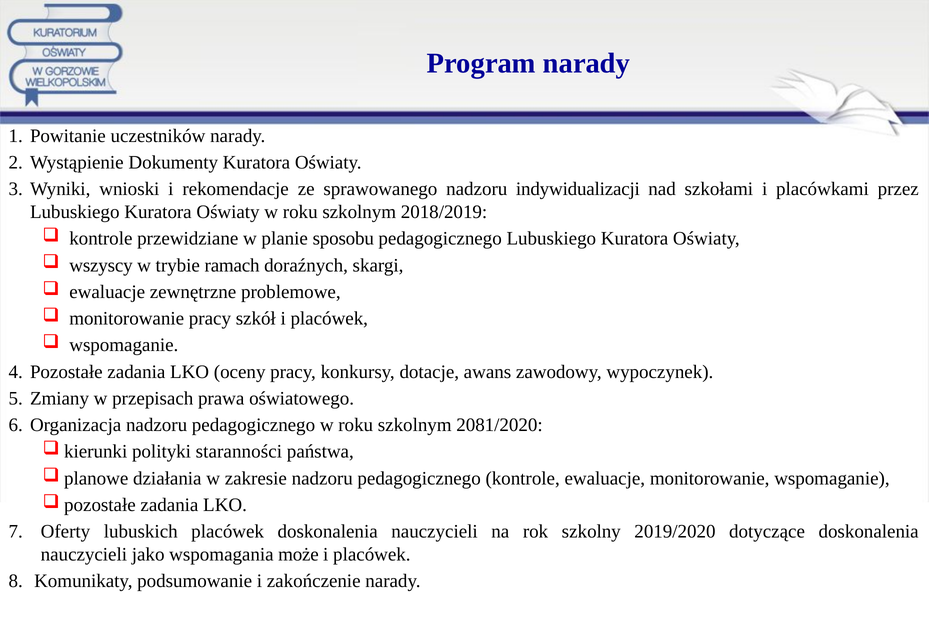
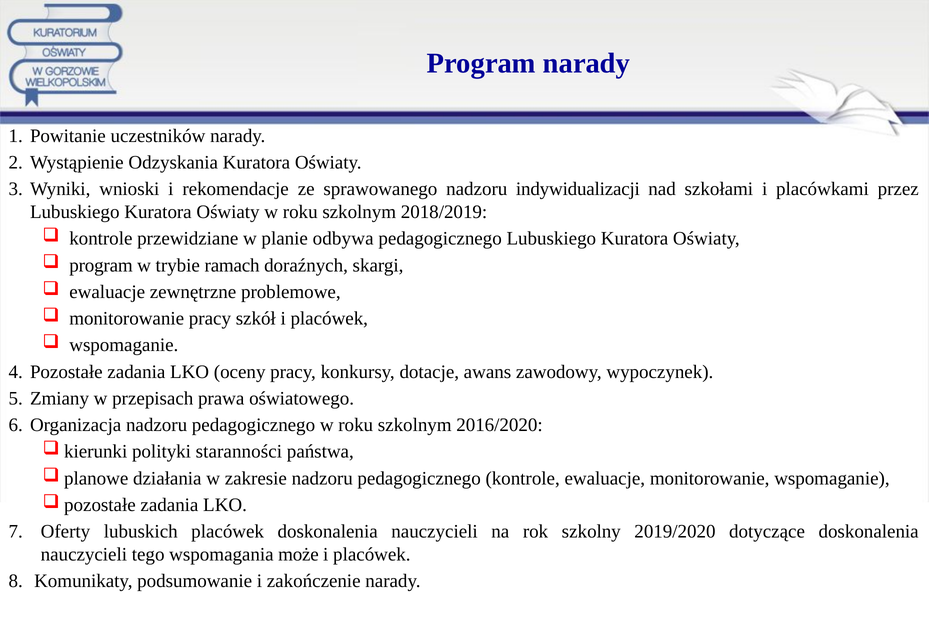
Dokumenty: Dokumenty -> Odzyskania
sposobu: sposobu -> odbywa
wszyscy at (101, 265): wszyscy -> program
2081/2020: 2081/2020 -> 2016/2020
jako: jako -> tego
